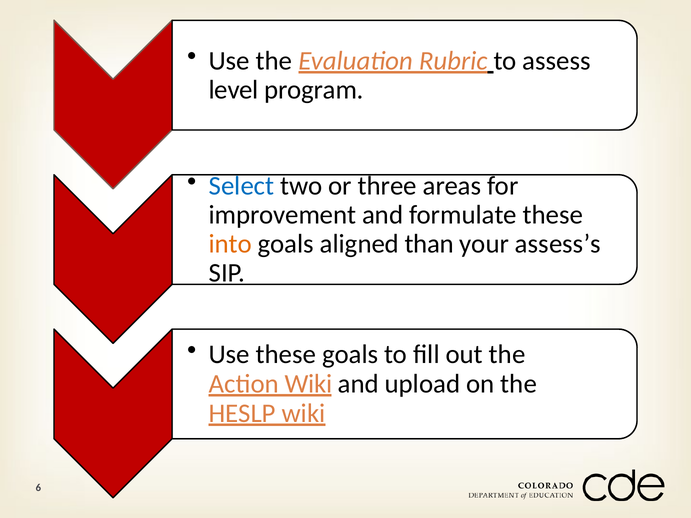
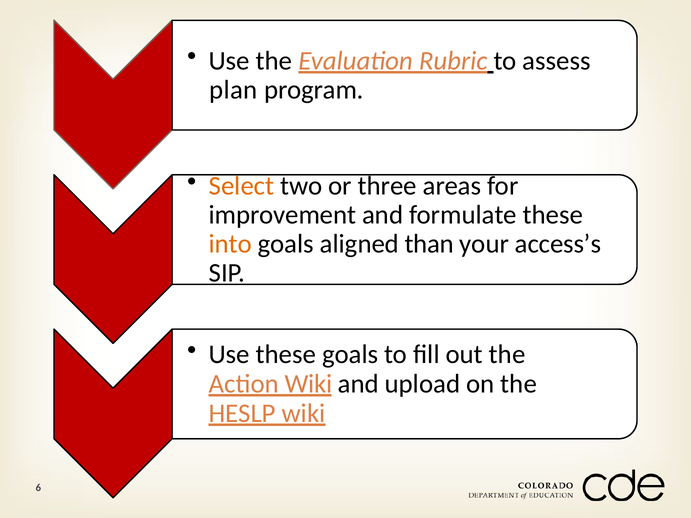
level: level -> plan
Select colour: blue -> orange
assess’s: assess’s -> access’s
